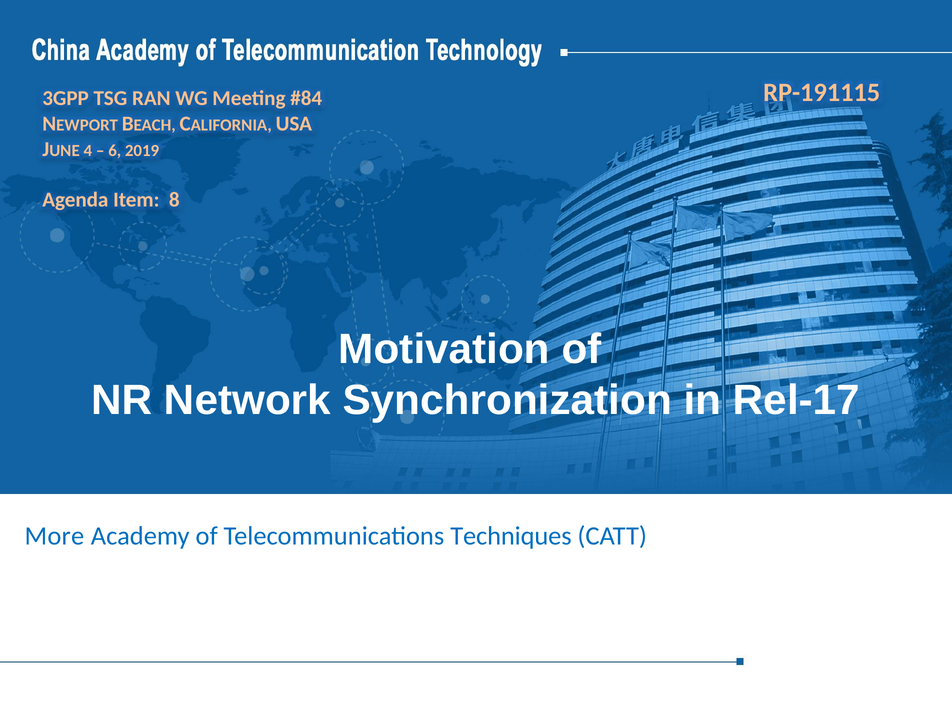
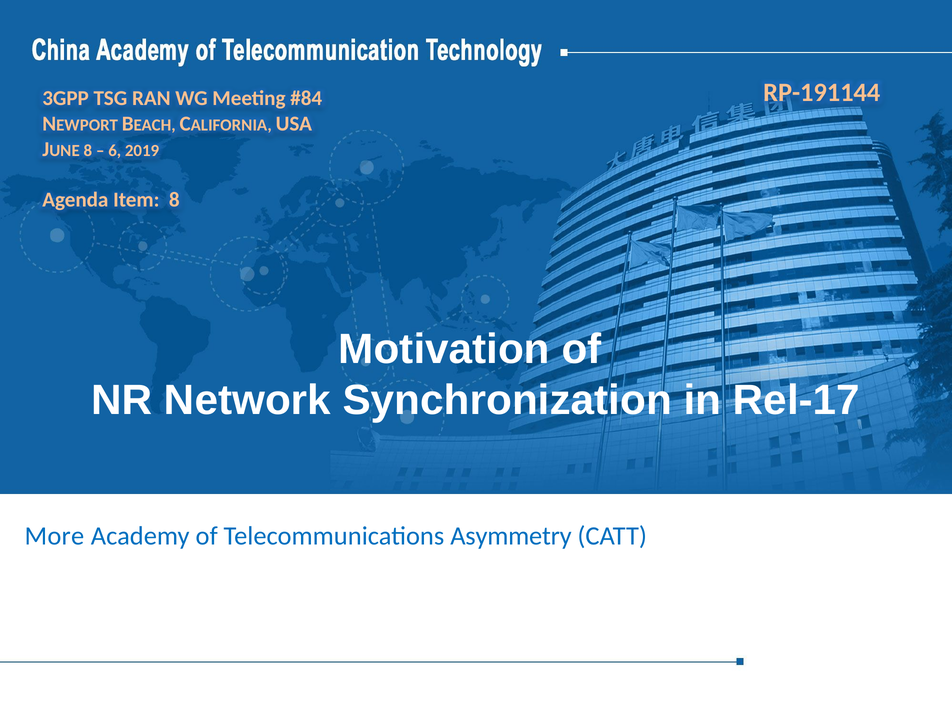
RP-191115: RP-191115 -> RP-191144
4 at (88, 151): 4 -> 8
Techniques: Techniques -> Asymmetry
